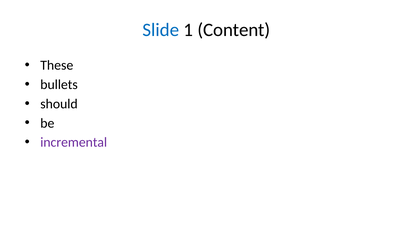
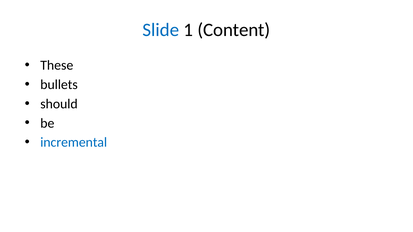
incremental colour: purple -> blue
